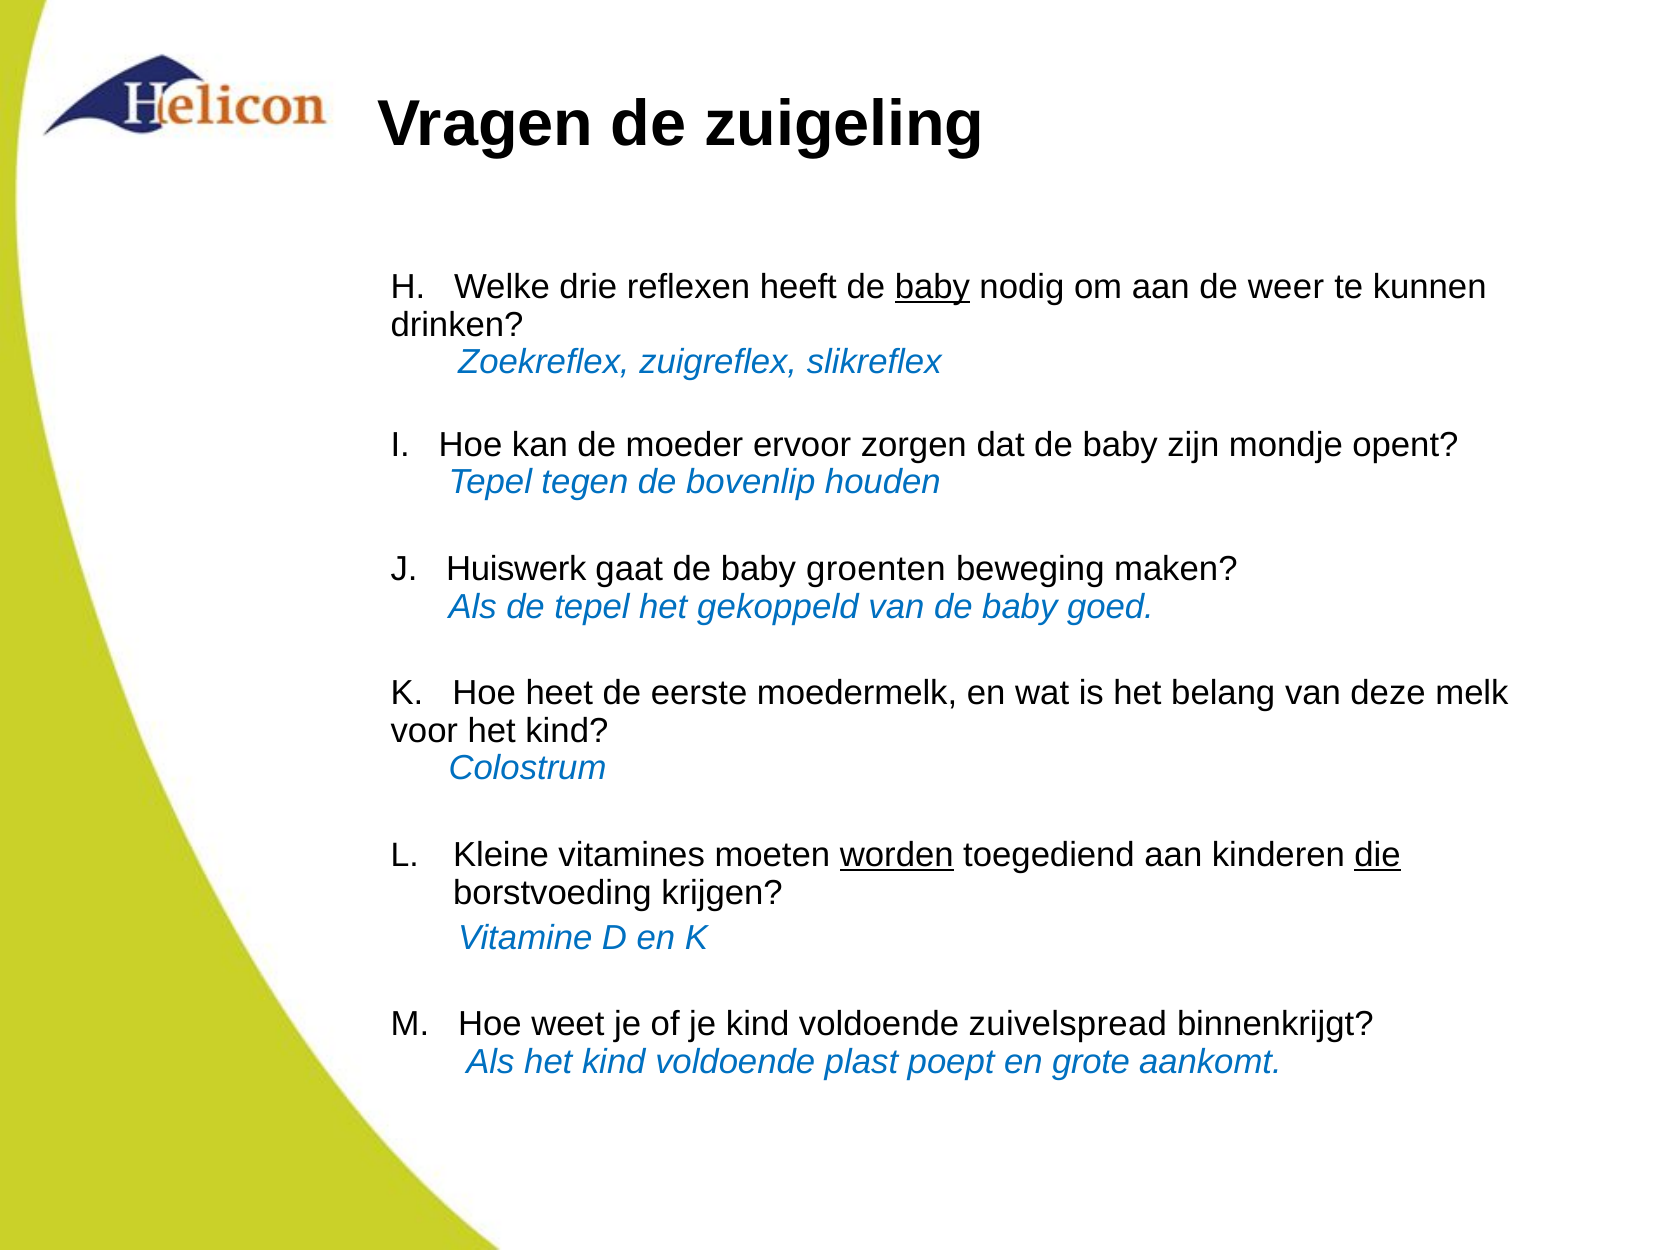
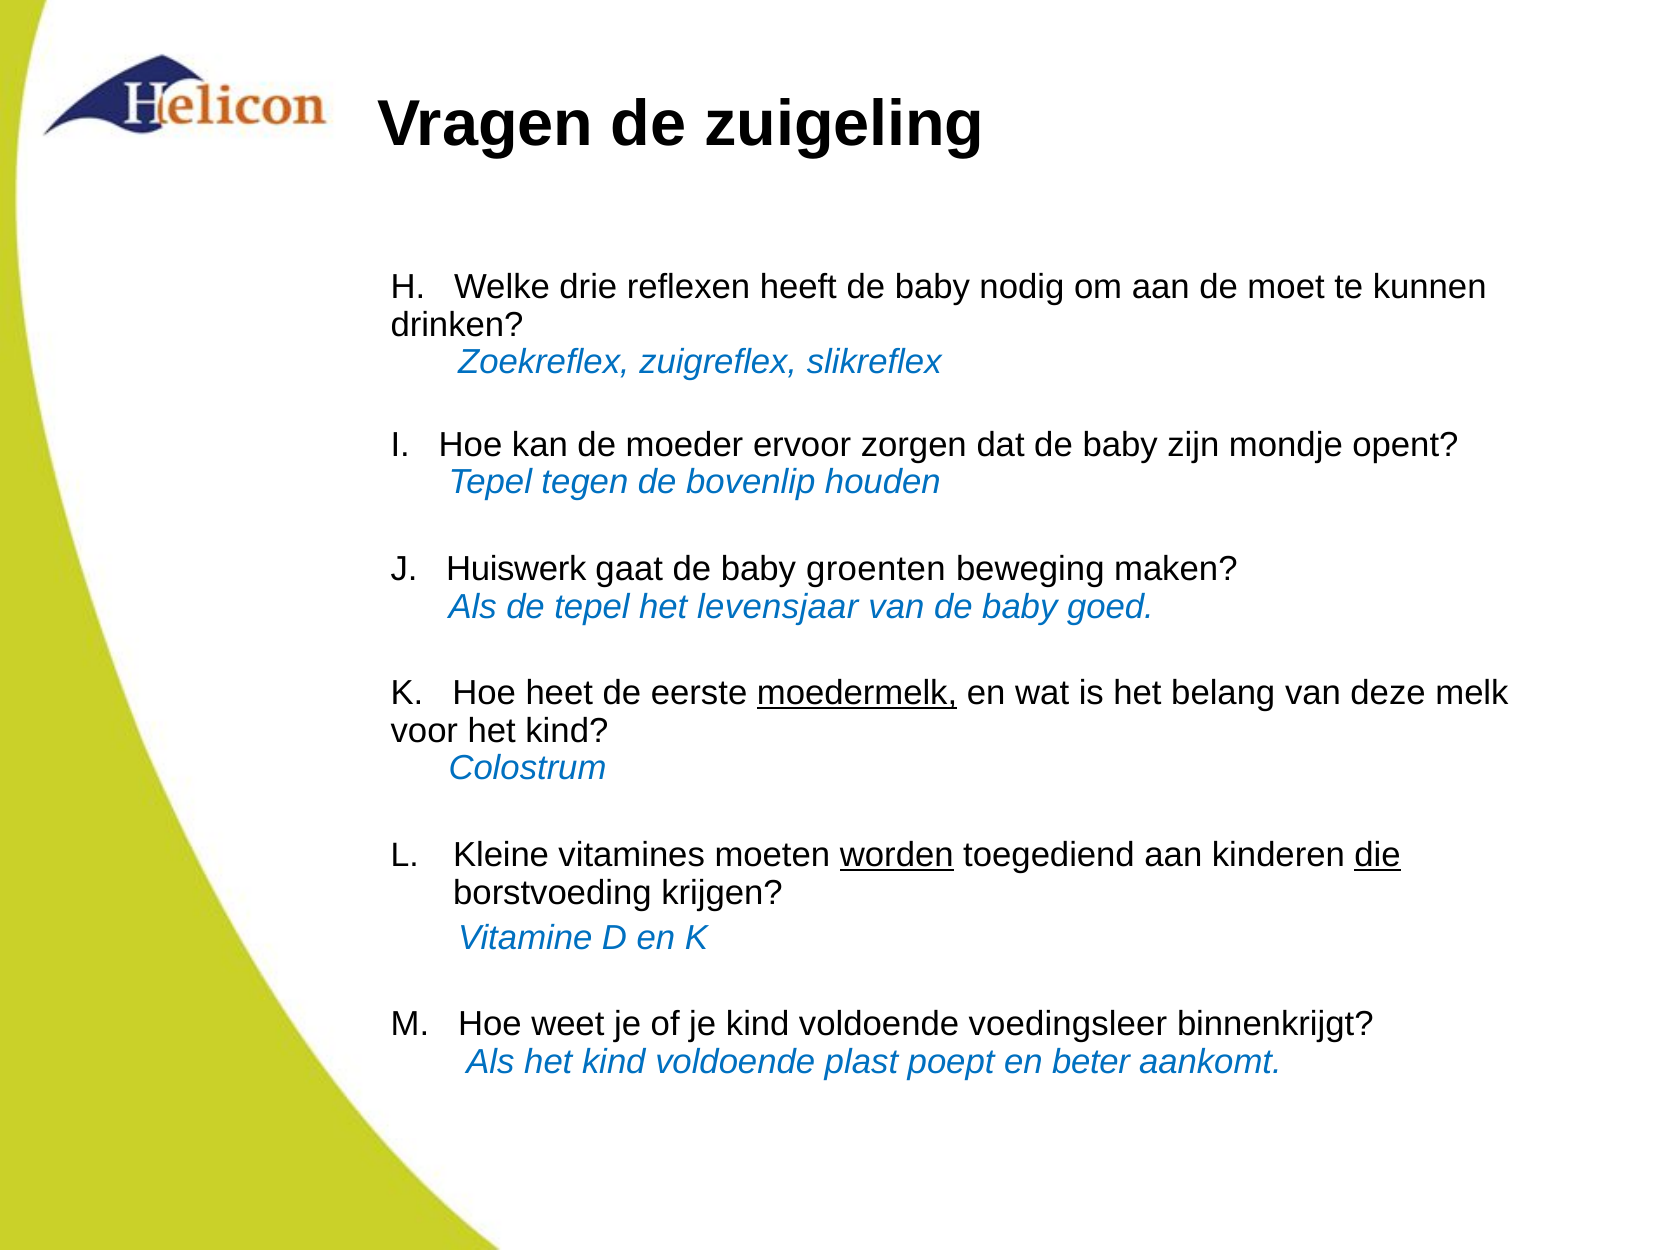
baby at (932, 287) underline: present -> none
weer: weer -> moet
gekoppeld: gekoppeld -> levensjaar
moedermelk underline: none -> present
zuivelspread: zuivelspread -> voedingsleer
grote: grote -> beter
